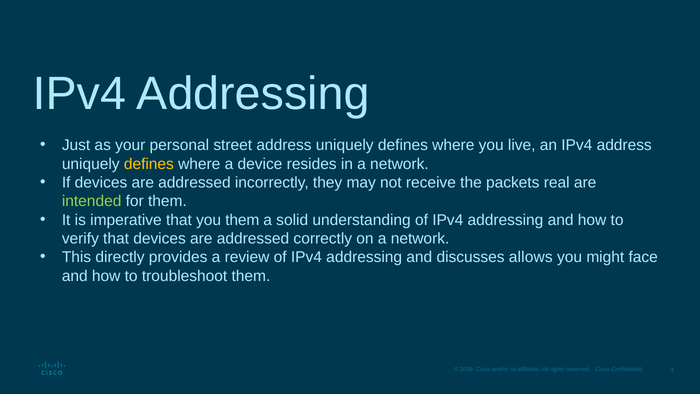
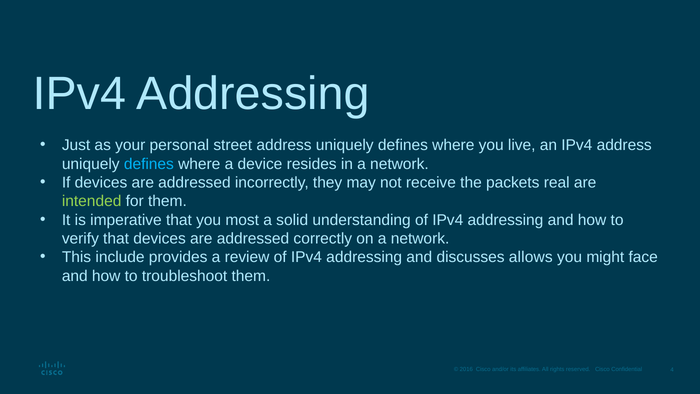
defines at (149, 164) colour: yellow -> light blue
you them: them -> most
directly: directly -> include
